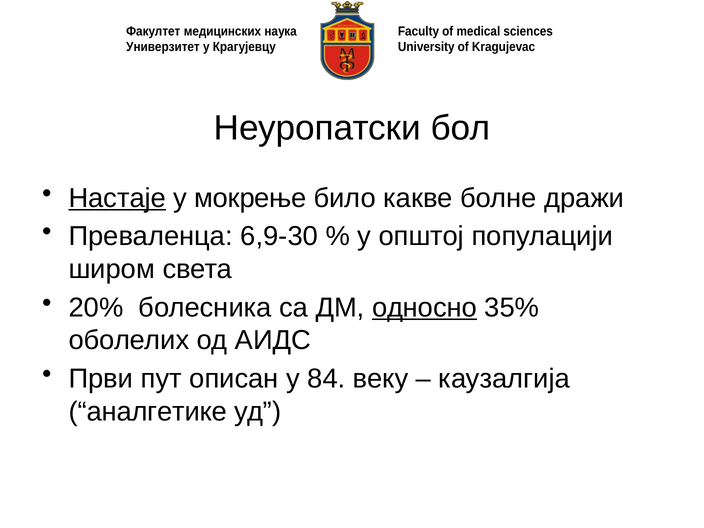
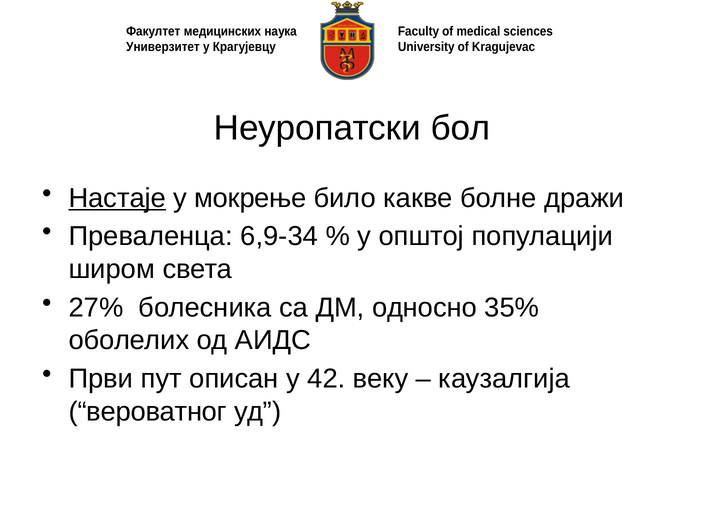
6,9-30: 6,9-30 -> 6,9-34
20%: 20% -> 27%
односно underline: present -> none
84: 84 -> 42
аналгетике: аналгетике -> вероватног
